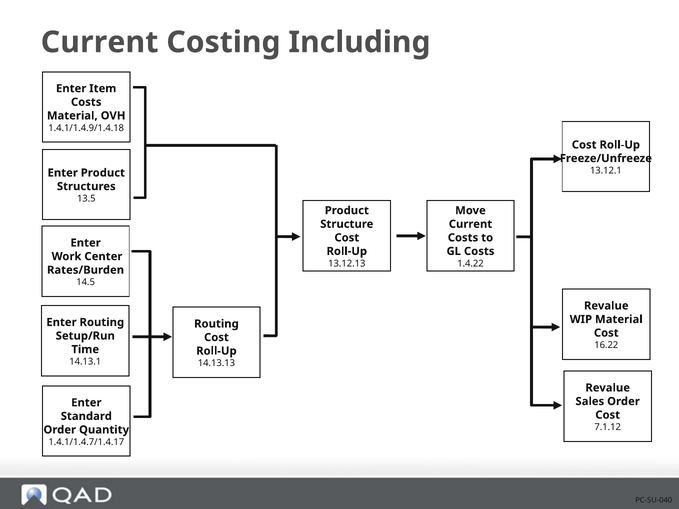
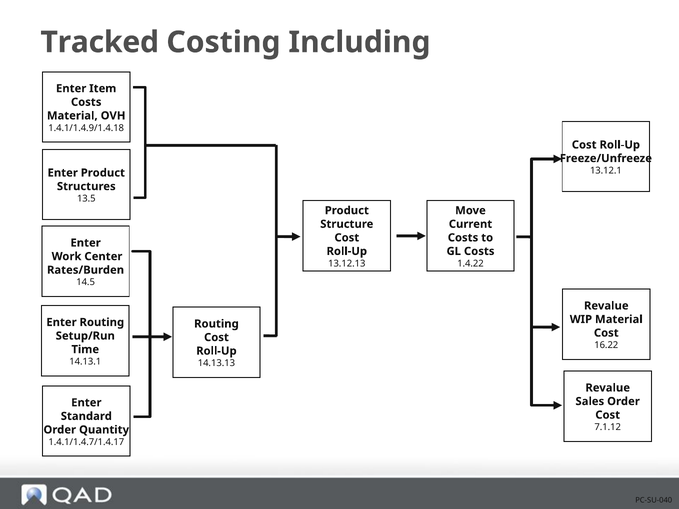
Current at (100, 42): Current -> Tracked
